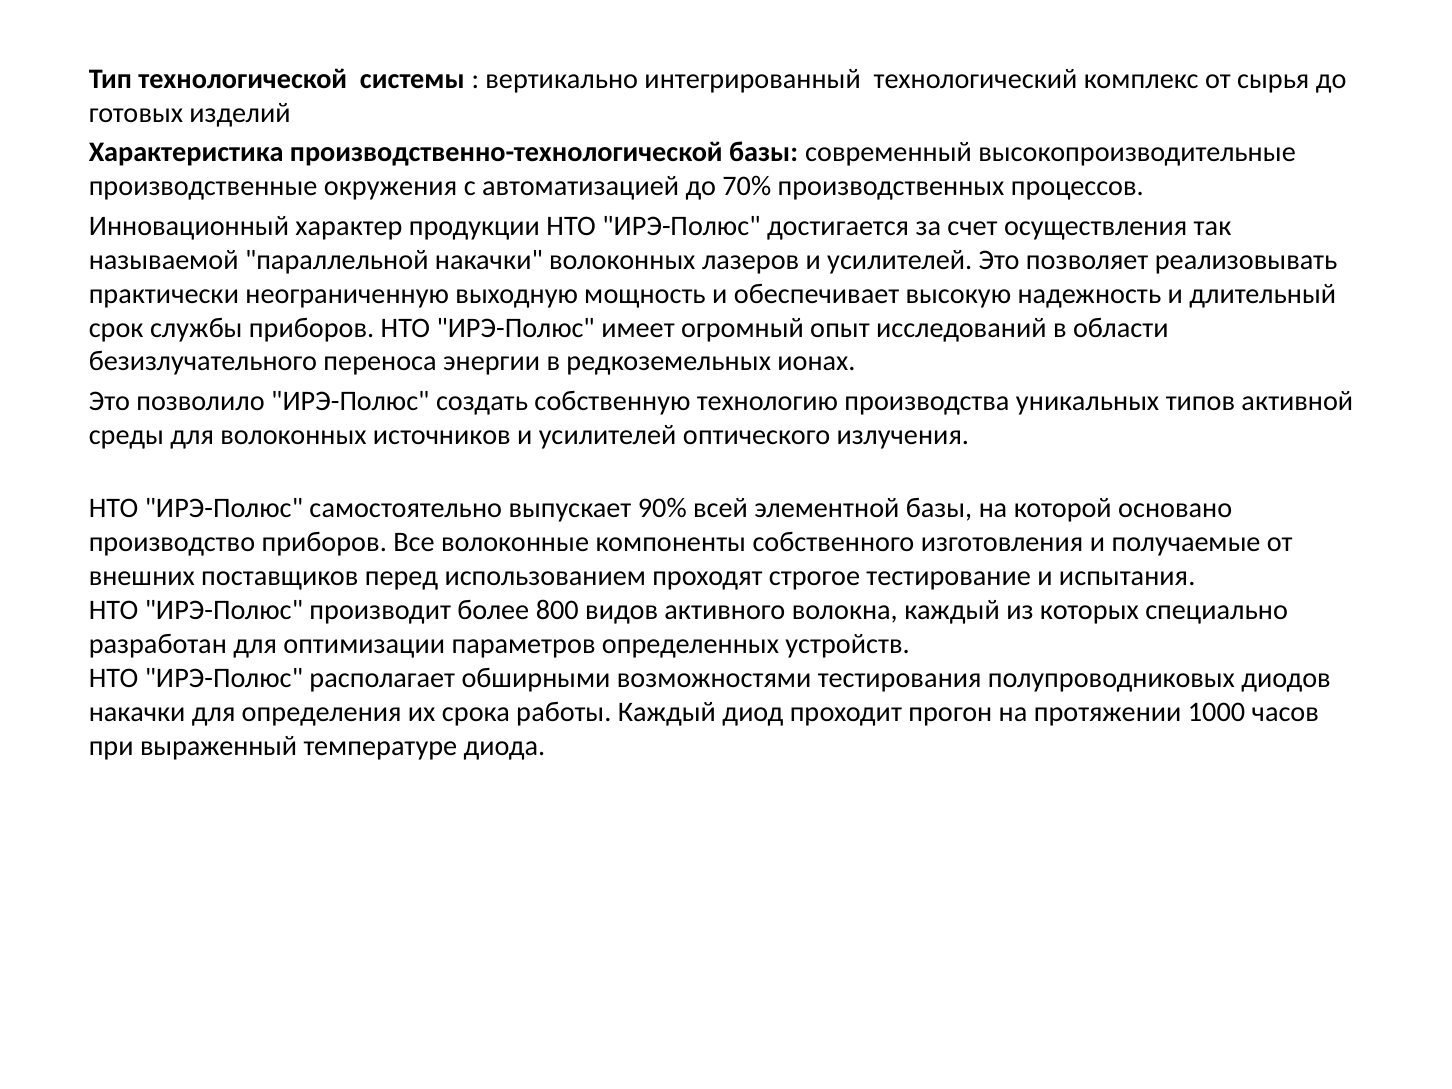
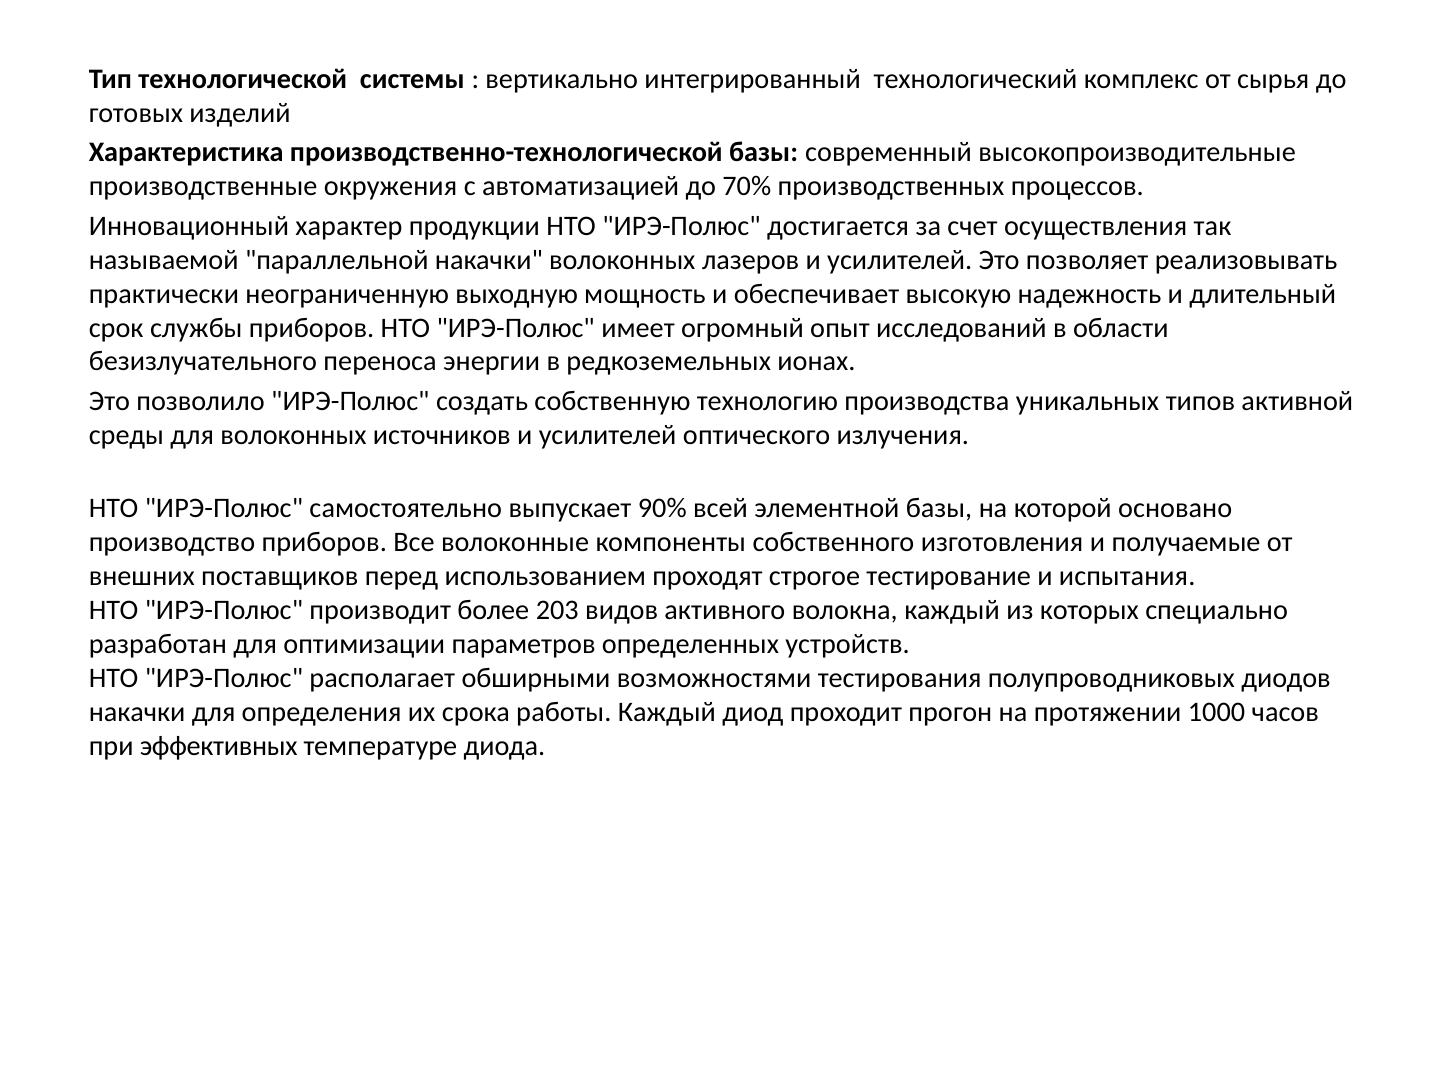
800: 800 -> 203
выраженный: выраженный -> эффективных
